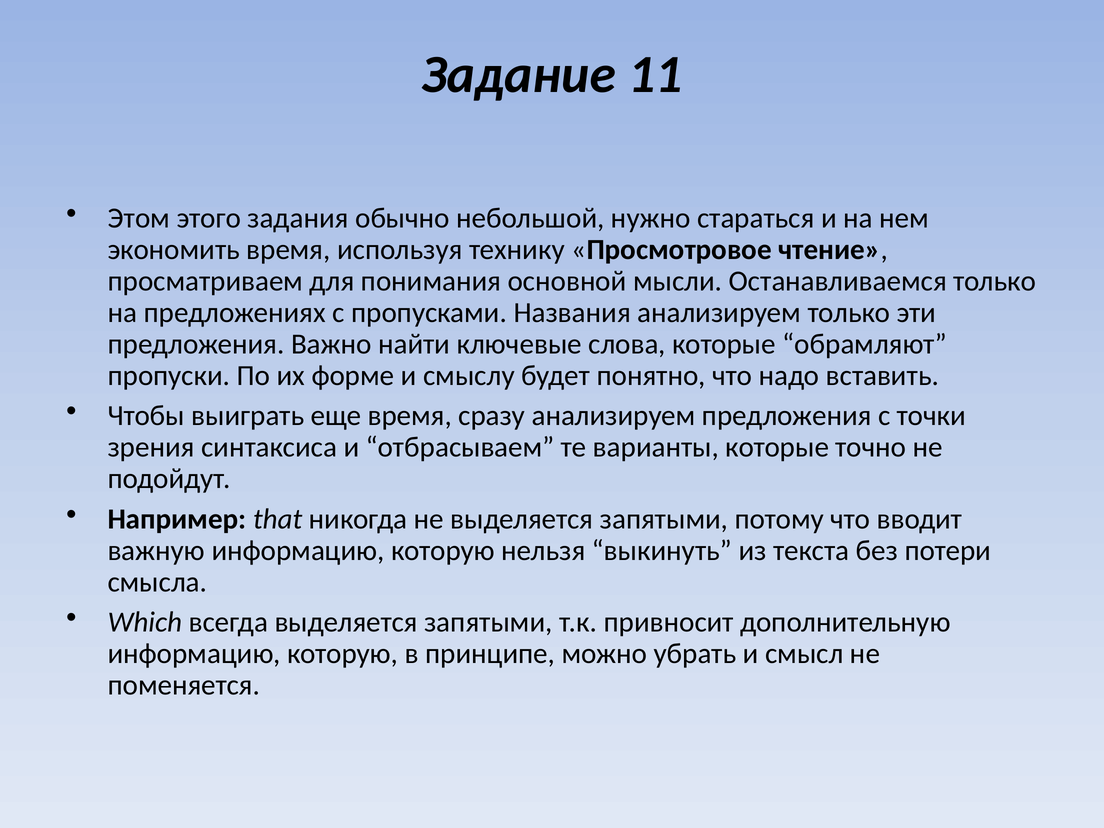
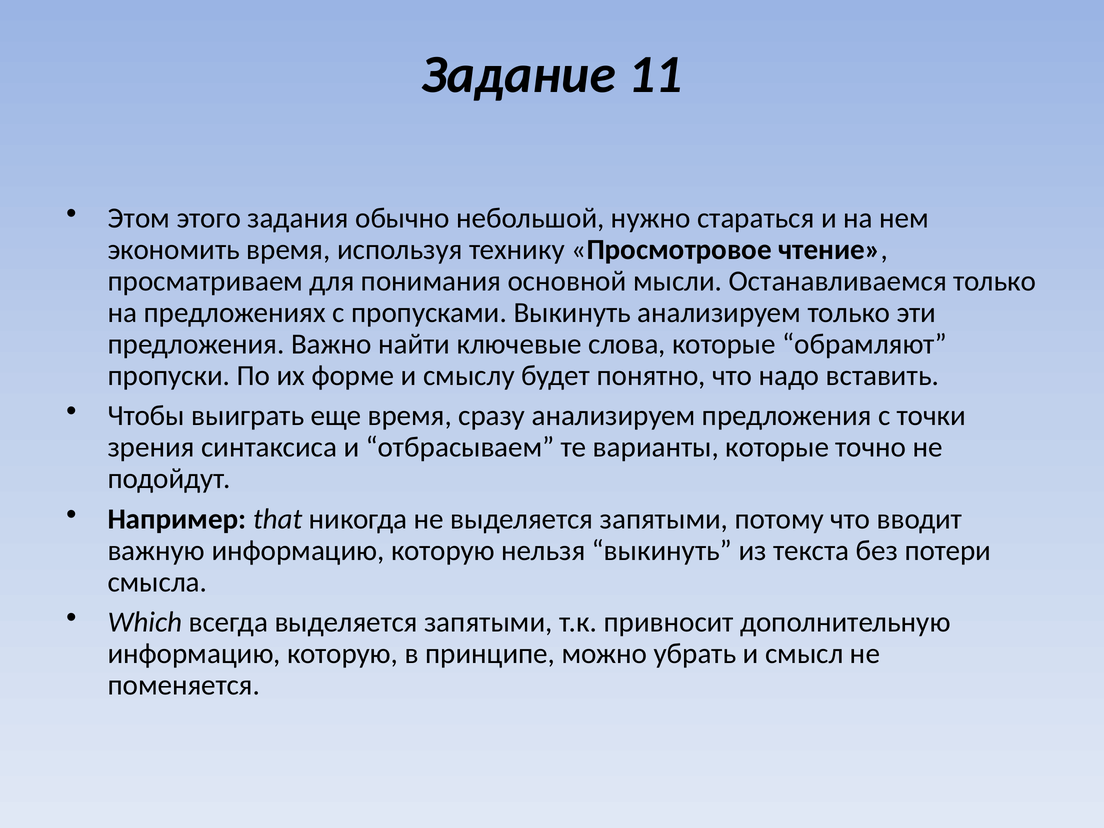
пропусками Названия: Названия -> Выкинуть
